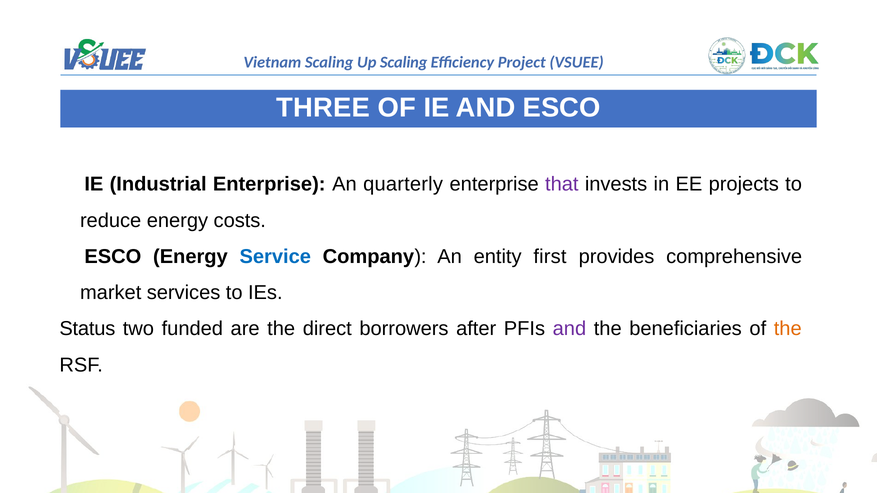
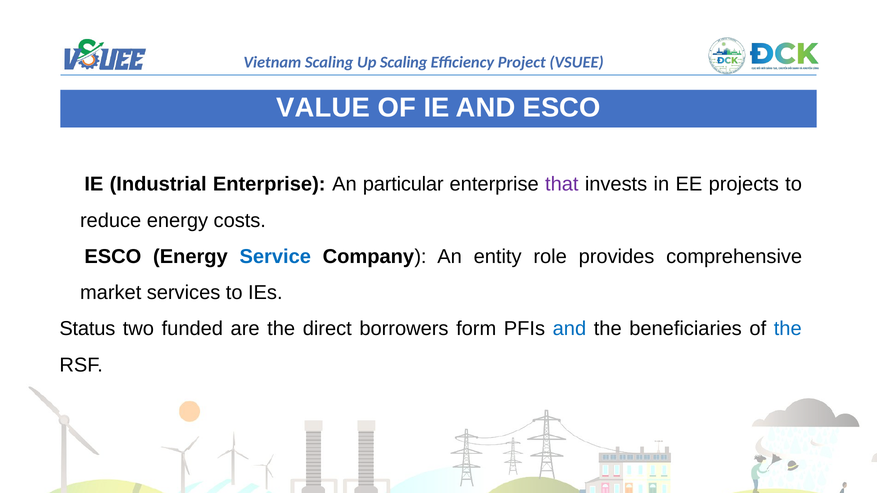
THREE: THREE -> VALUE
quarterly: quarterly -> particular
first: first -> role
after: after -> form
and at (569, 329) colour: purple -> blue
the at (788, 329) colour: orange -> blue
